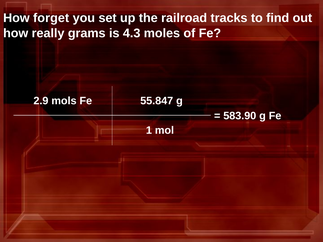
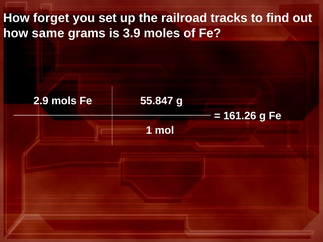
really: really -> same
4.3: 4.3 -> 3.9
583.90: 583.90 -> 161.26
